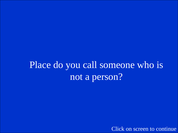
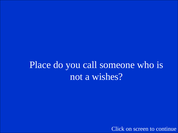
person: person -> wishes
